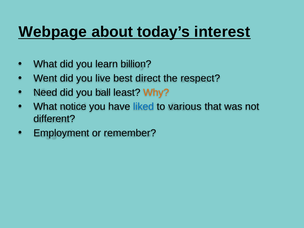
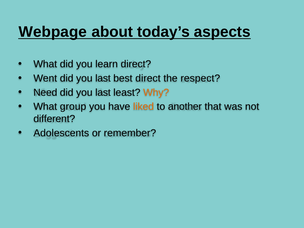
interest: interest -> aspects
learn billion: billion -> direct
live at (103, 78): live -> last
ball at (103, 92): ball -> last
notice: notice -> group
liked colour: blue -> orange
various: various -> another
Employment: Employment -> Adolescents
